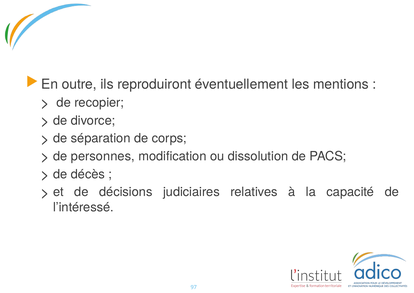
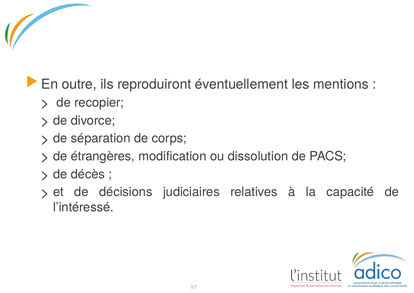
personnes: personnes -> étrangères
